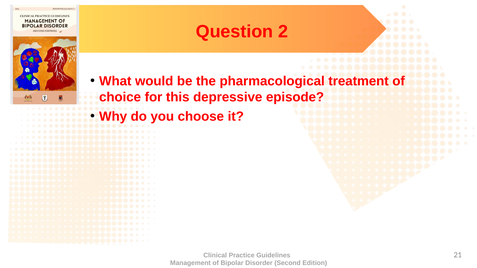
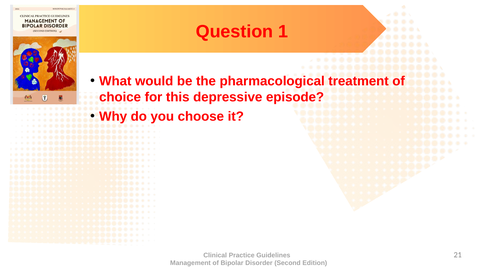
2: 2 -> 1
